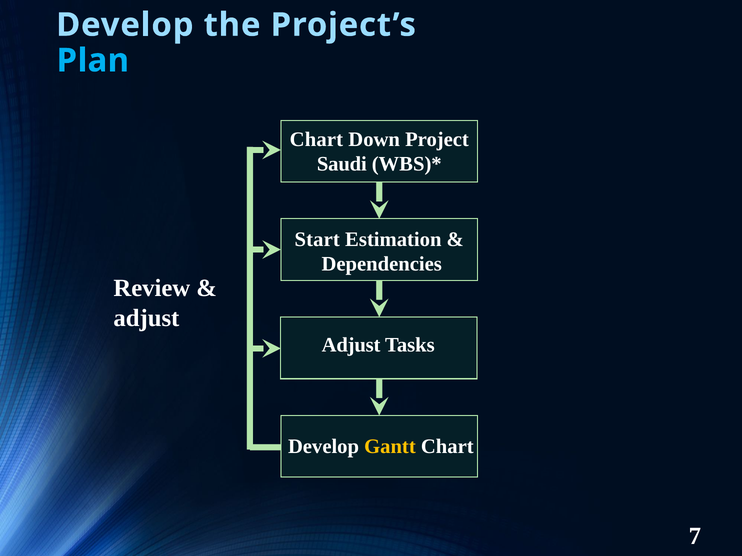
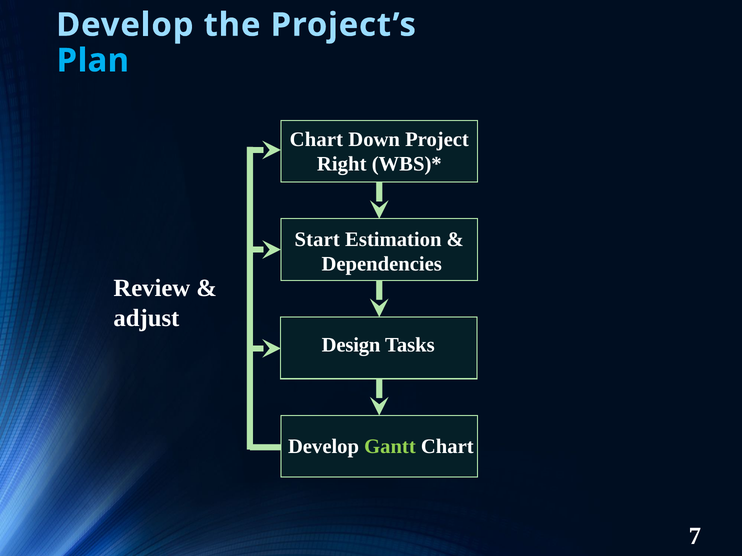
Saudi: Saudi -> Right
Adjust at (351, 345): Adjust -> Design
Gantt colour: yellow -> light green
